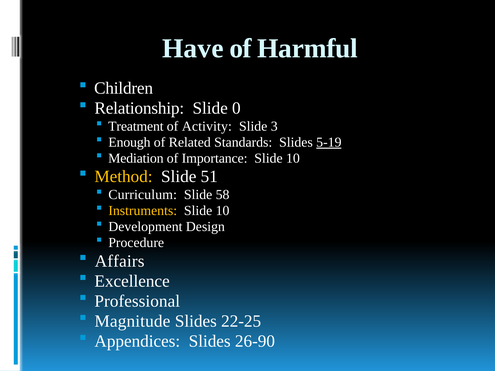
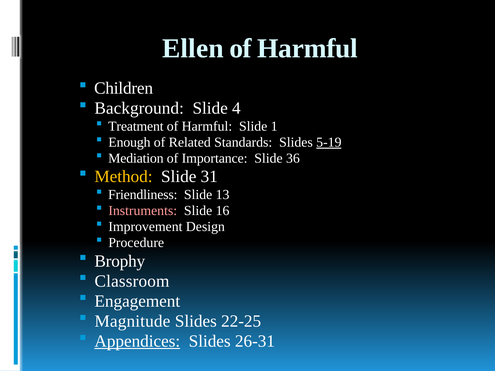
Have: Have -> Ellen
Relationship: Relationship -> Background
0: 0 -> 4
Activity at (207, 126): Activity -> Harmful
3: 3 -> 1
10 at (293, 158): 10 -> 36
51: 51 -> 31
Curriculum: Curriculum -> Friendliness
58: 58 -> 13
Instruments colour: yellow -> pink
10 at (223, 211): 10 -> 16
Development: Development -> Improvement
Affairs: Affairs -> Brophy
Excellence: Excellence -> Classroom
Professional: Professional -> Engagement
Appendices underline: none -> present
26-90: 26-90 -> 26-31
